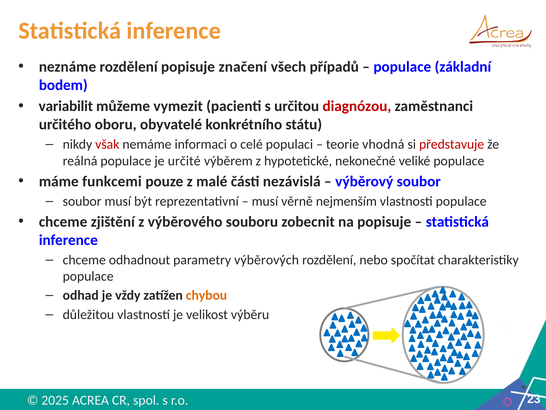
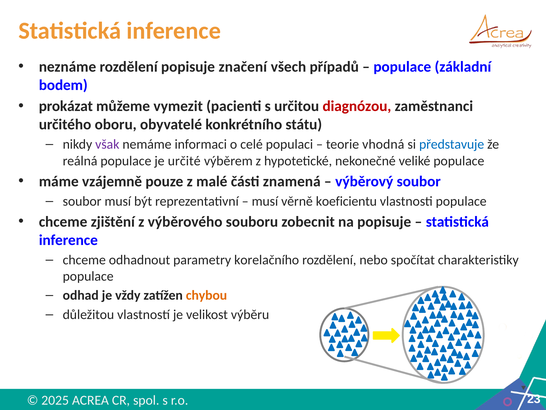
variabilit: variabilit -> prokázat
však colour: red -> purple
představuje colour: red -> blue
funkcemi: funkcemi -> vzájemně
nezávislá: nezávislá -> znamená
nejmenším: nejmenším -> koeficientu
výběrových: výběrových -> korelačního
